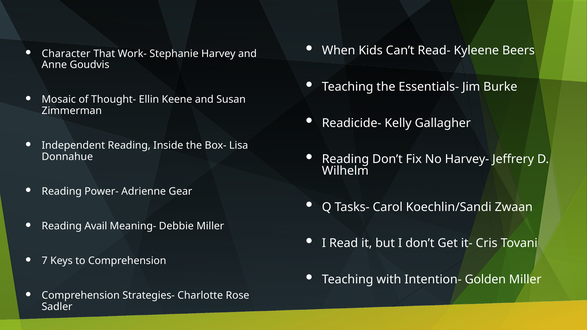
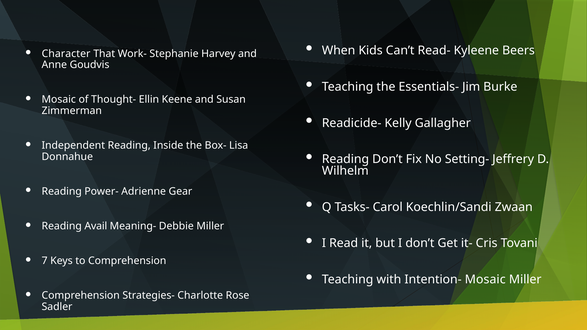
Harvey-: Harvey- -> Setting-
Intention- Golden: Golden -> Mosaic
